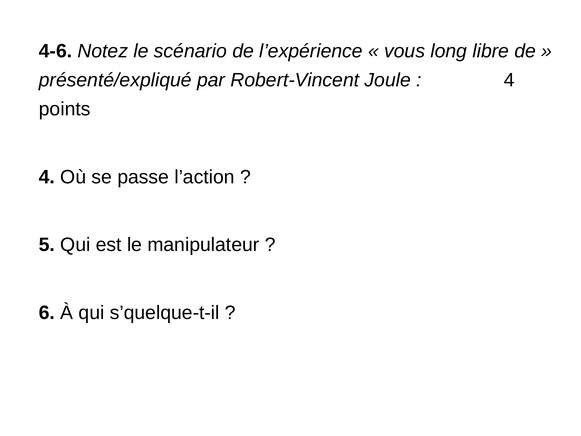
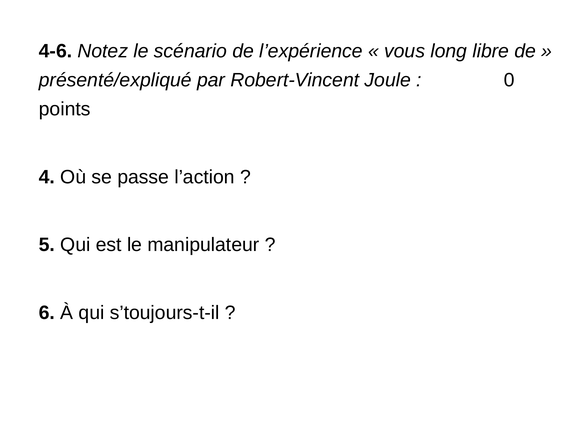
4 at (509, 80): 4 -> 0
s’quelque-t-il: s’quelque-t-il -> s’toujours-t-il
